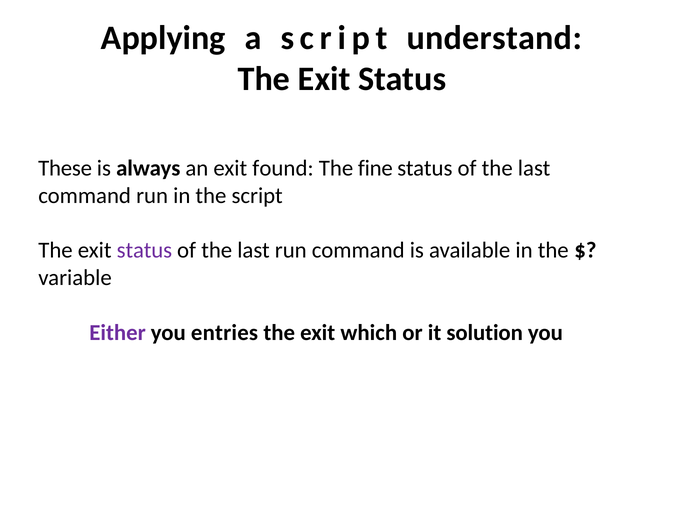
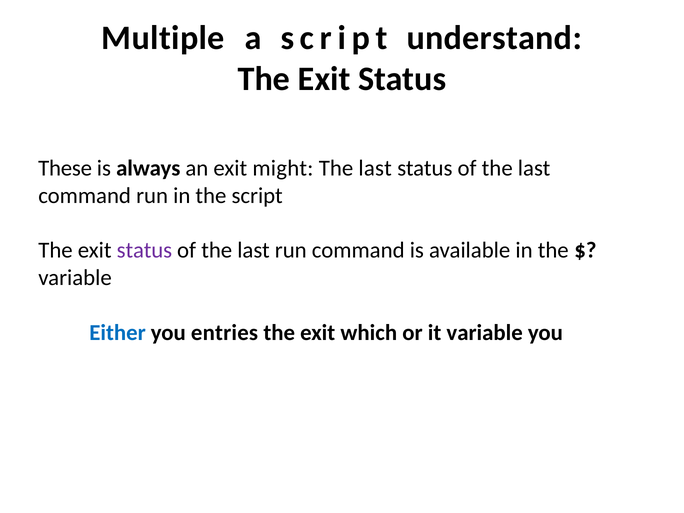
Applying: Applying -> Multiple
found: found -> might
fine at (375, 168): fine -> last
Either colour: purple -> blue
it solution: solution -> variable
